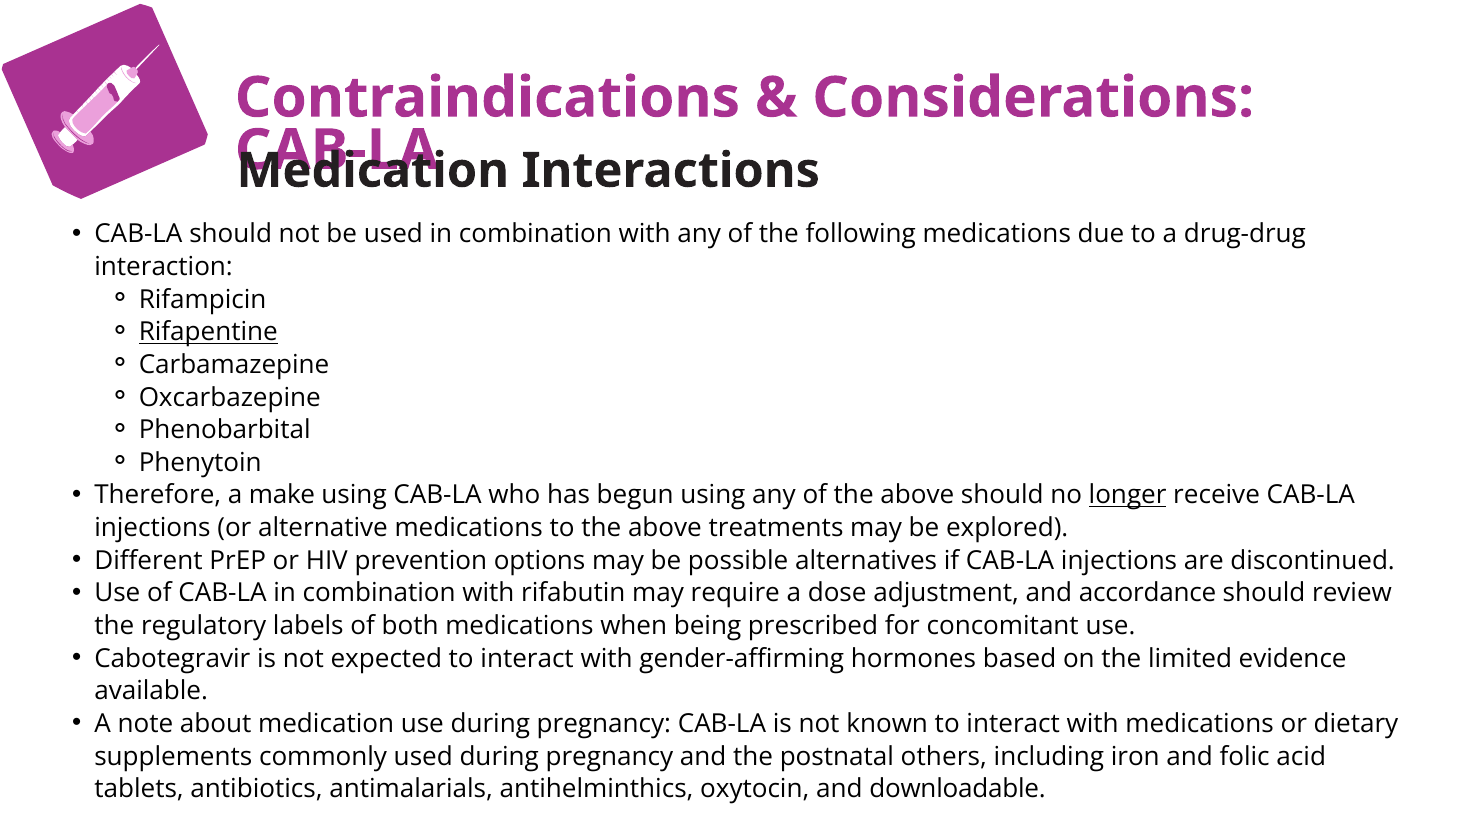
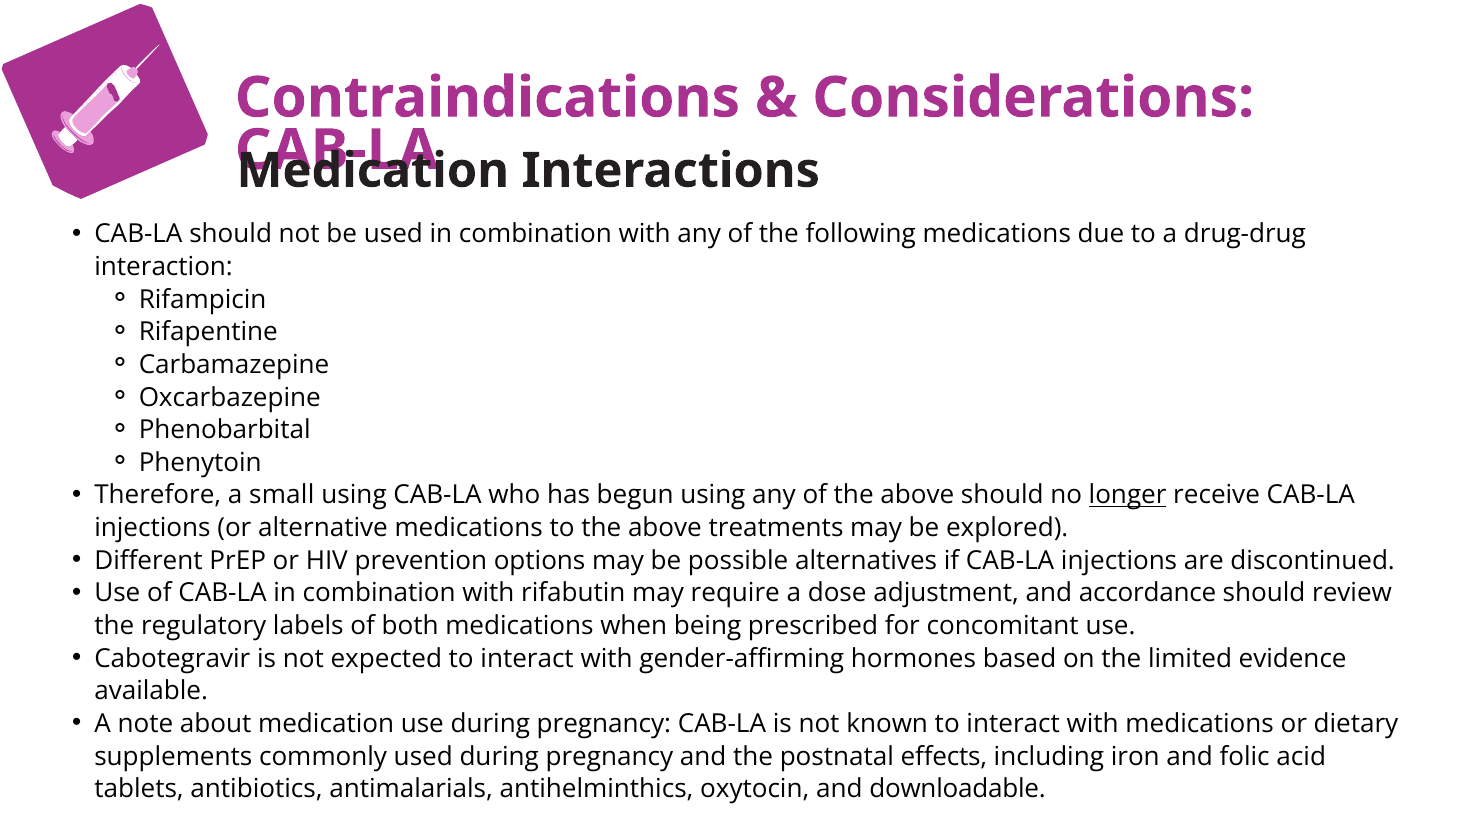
Rifapentine underline: present -> none
make: make -> small
others: others -> effects
